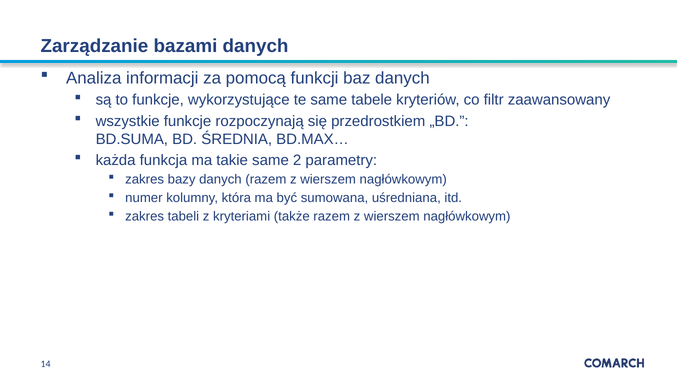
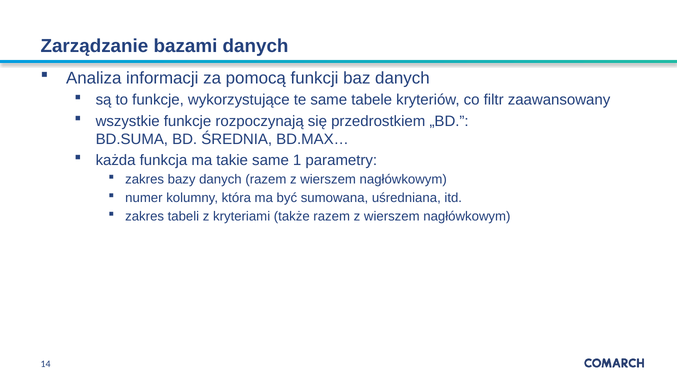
2: 2 -> 1
